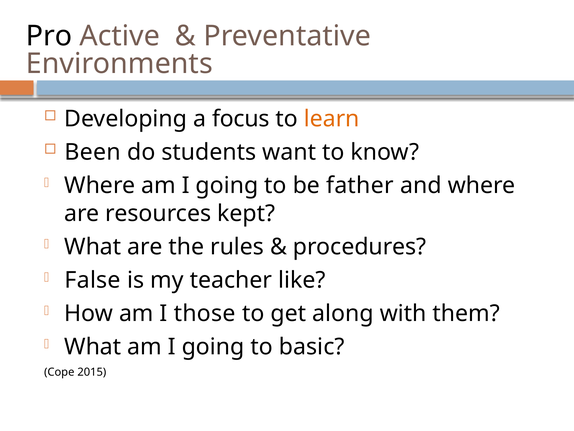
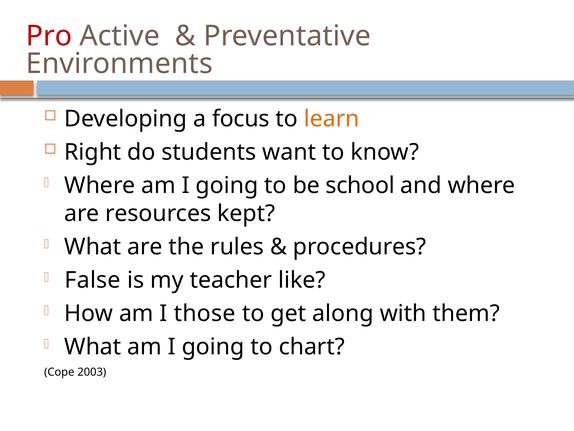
Pro colour: black -> red
Been: Been -> Right
father: father -> school
basic: basic -> chart
2015: 2015 -> 2003
